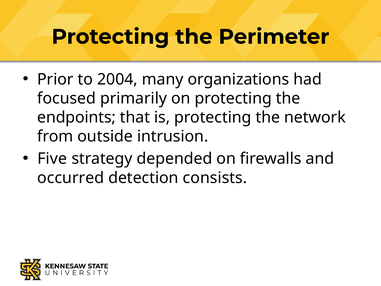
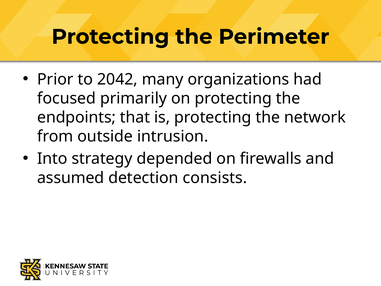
2004: 2004 -> 2042
Five: Five -> Into
occurred: occurred -> assumed
